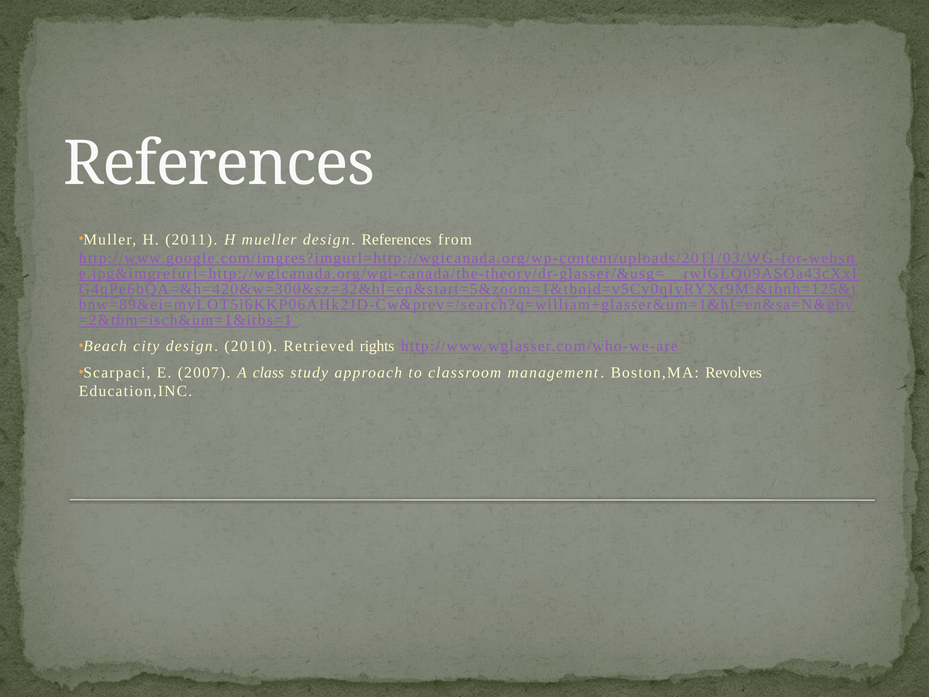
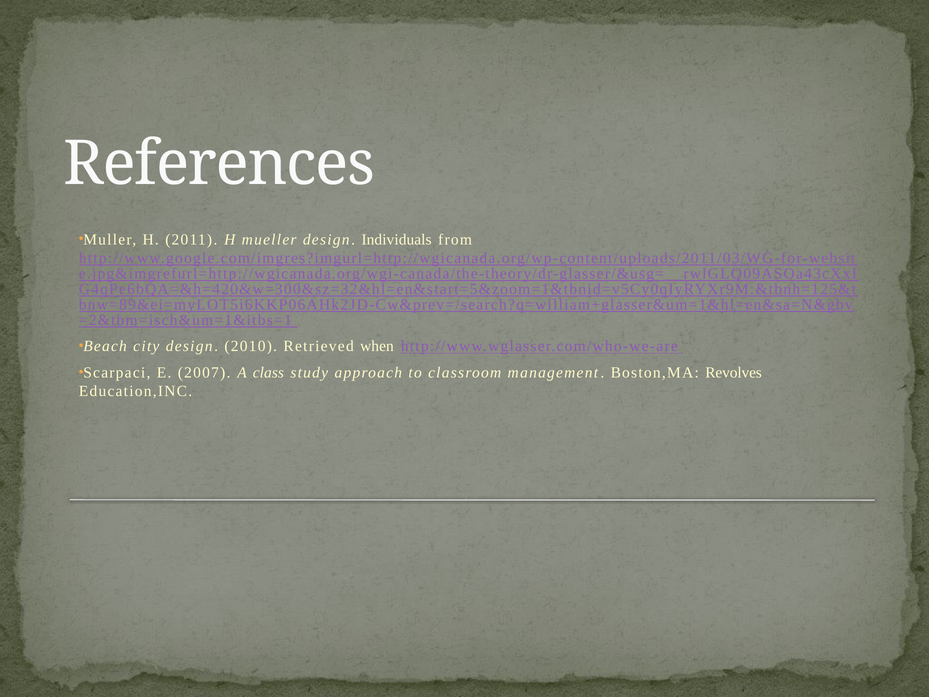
design References: References -> Individuals
rights: rights -> when
